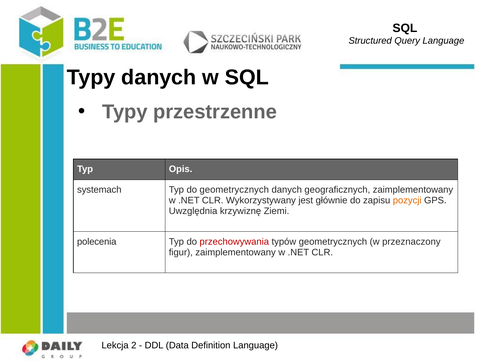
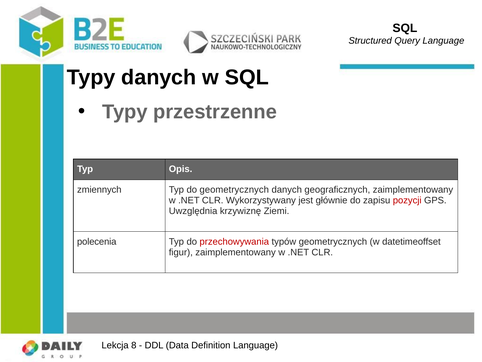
systemach: systemach -> zmiennych
pozycji colour: orange -> red
przeznaczony: przeznaczony -> datetimeoffset
2: 2 -> 8
